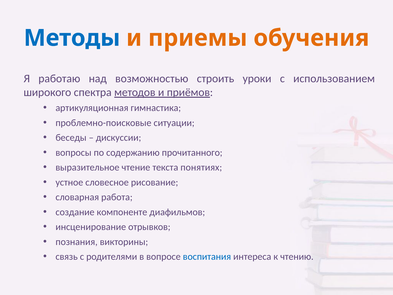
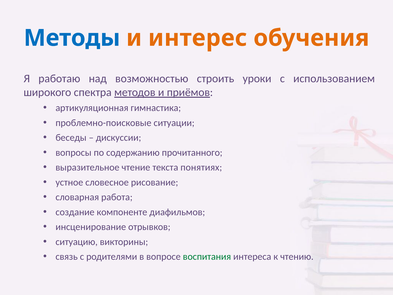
приемы: приемы -> интерес
познания: познания -> ситуацию
воспитания colour: blue -> green
